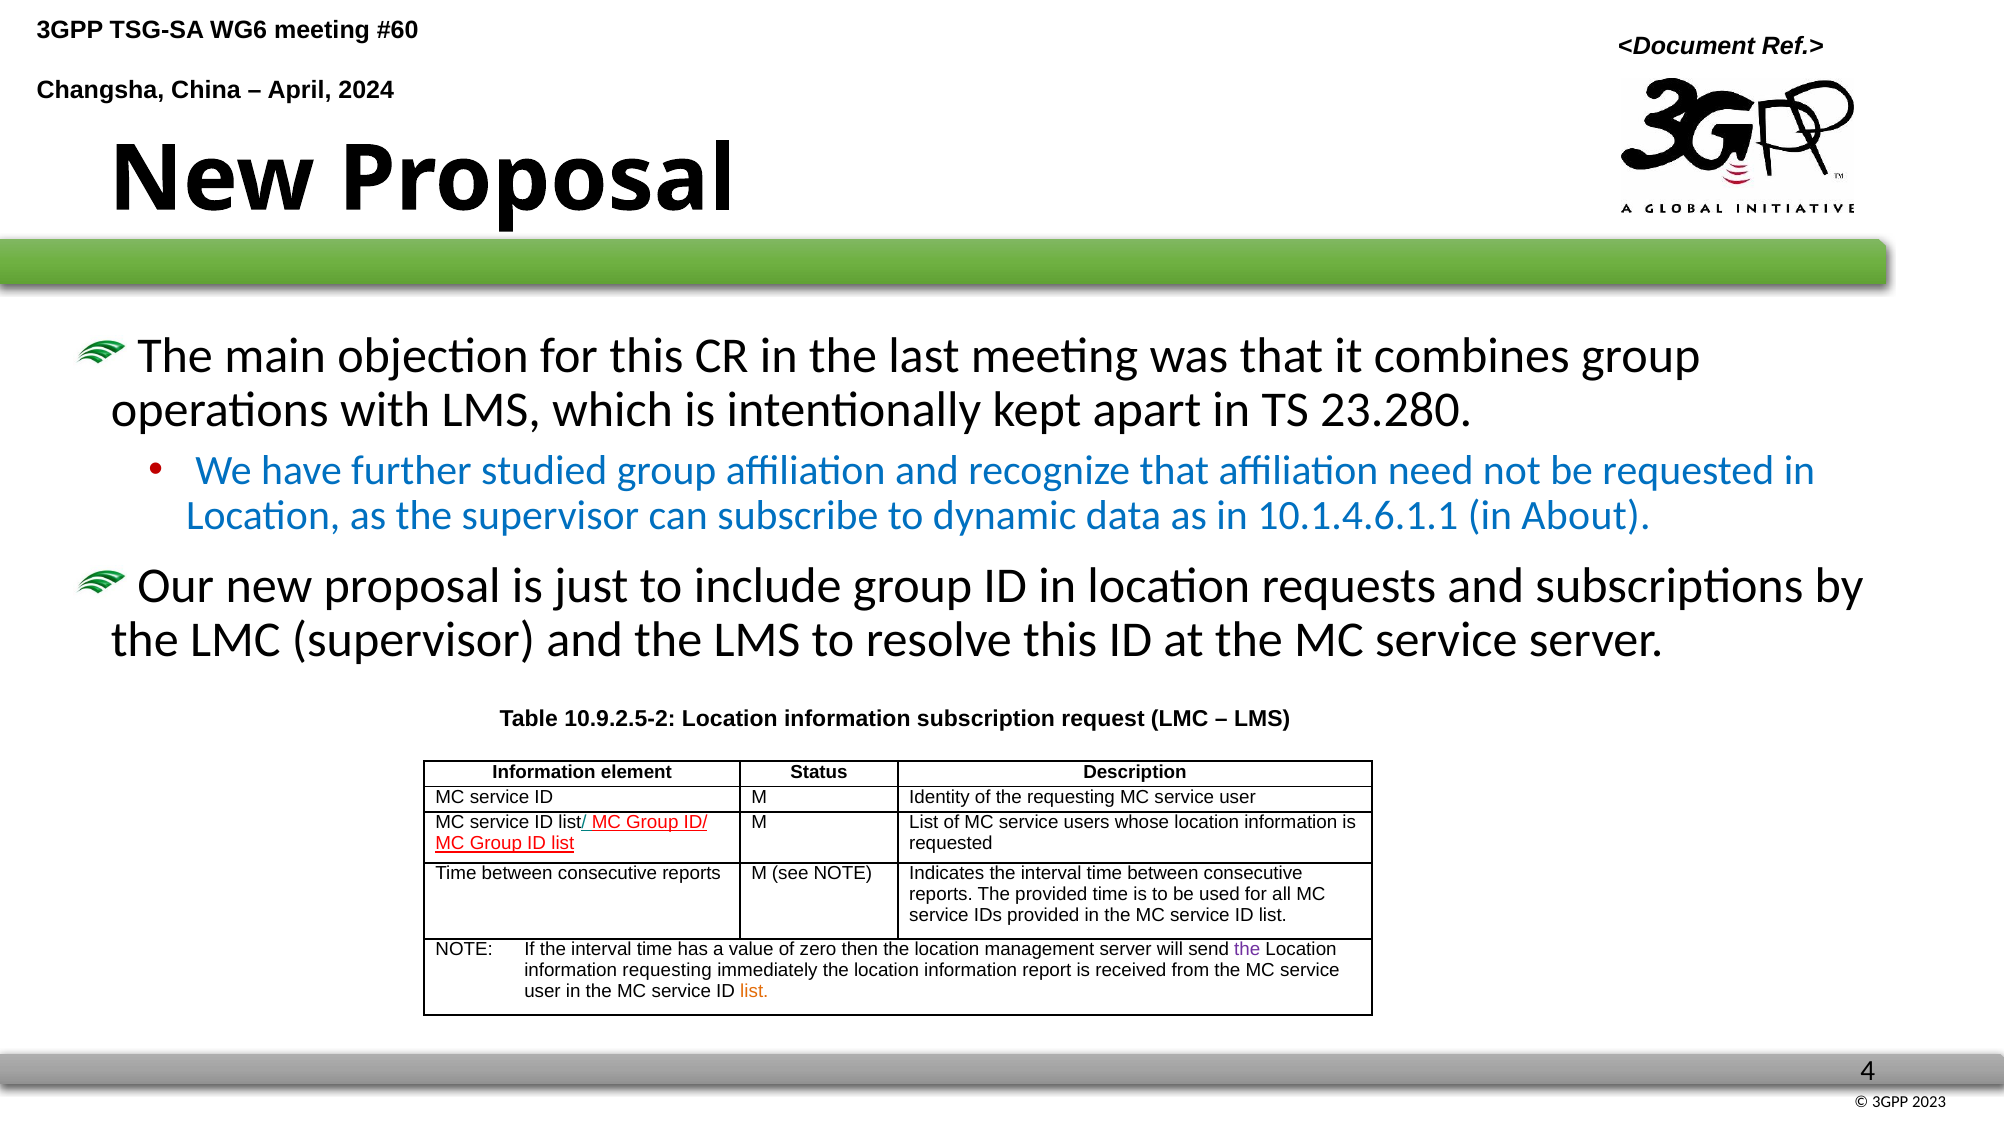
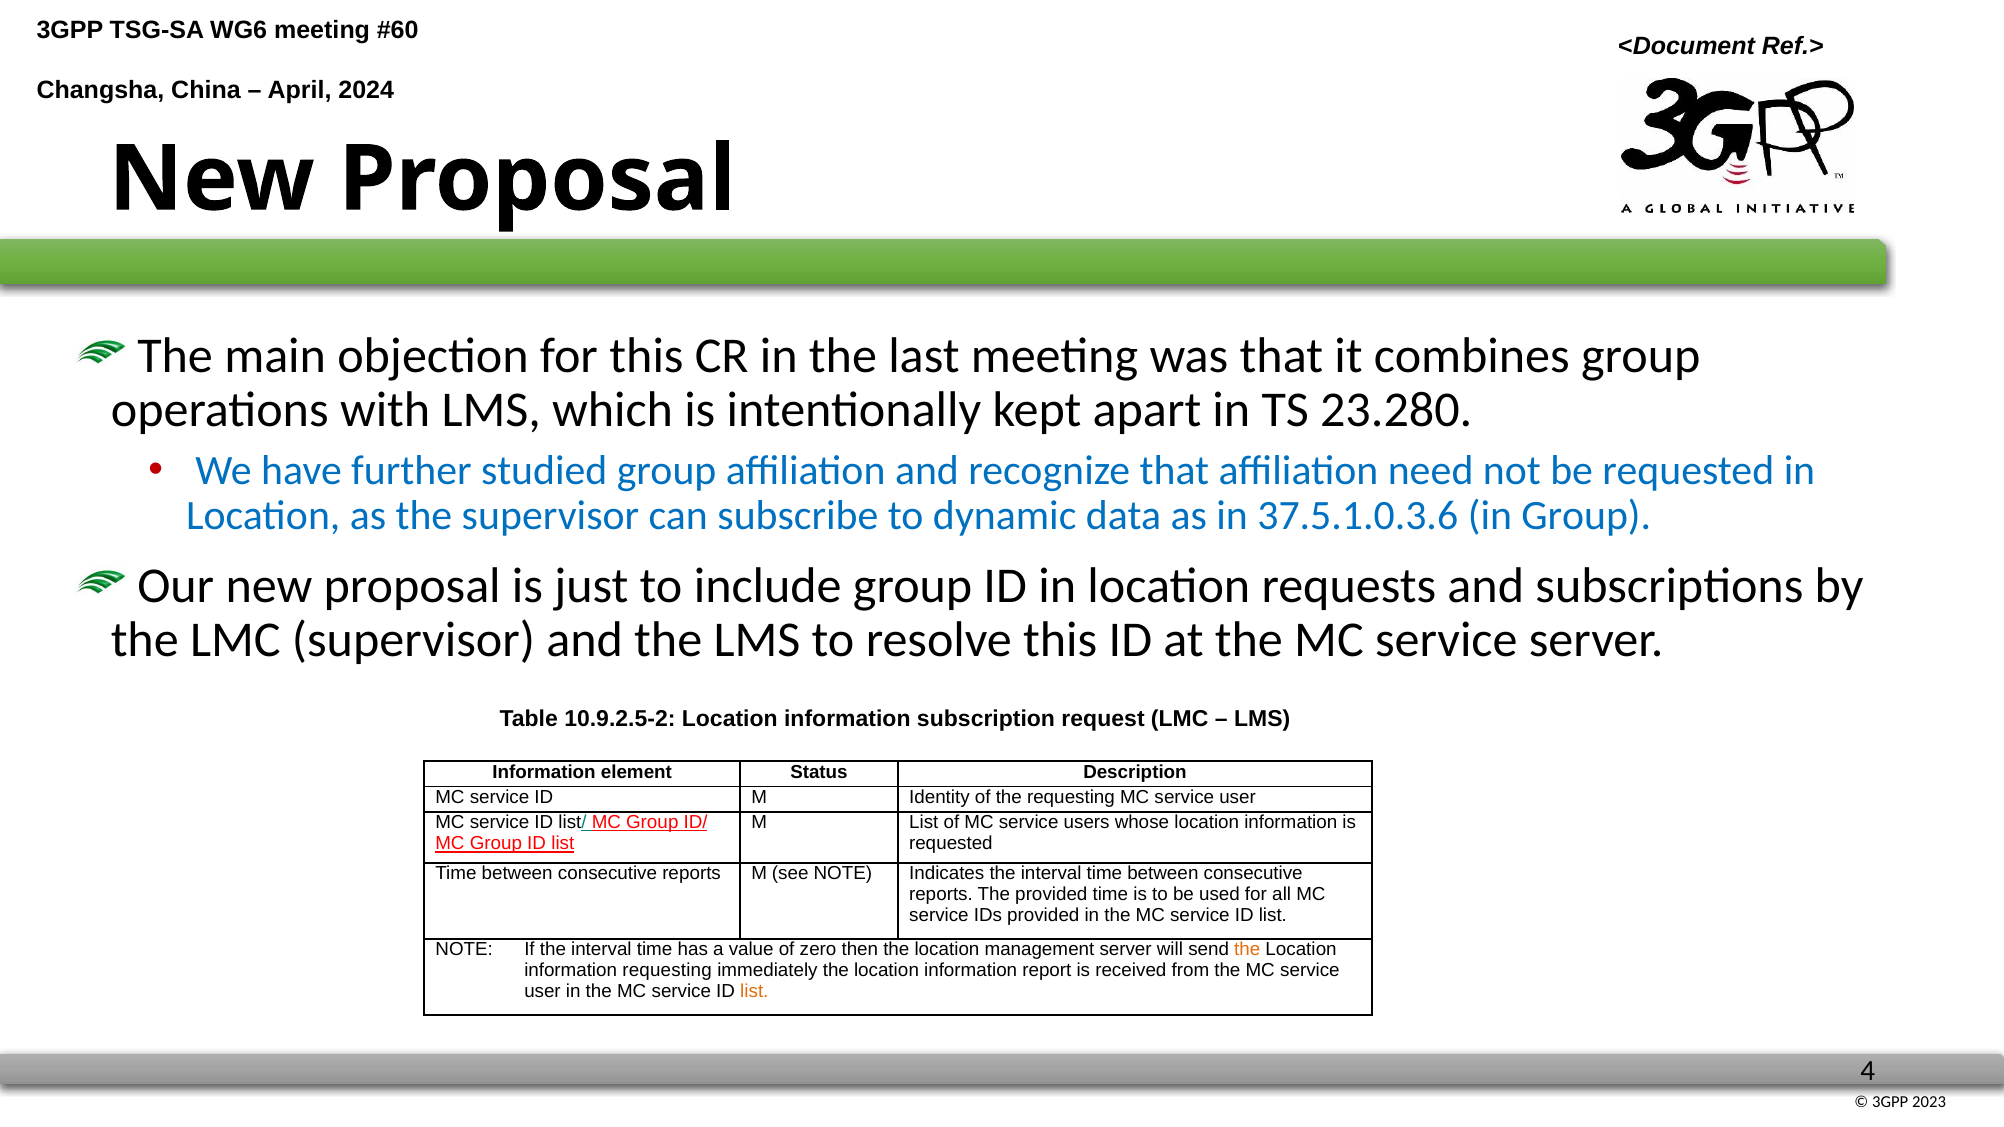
10.1.4.6.1.1: 10.1.4.6.1.1 -> 37.5.1.0.3.6
in About: About -> Group
the at (1247, 950) colour: purple -> orange
